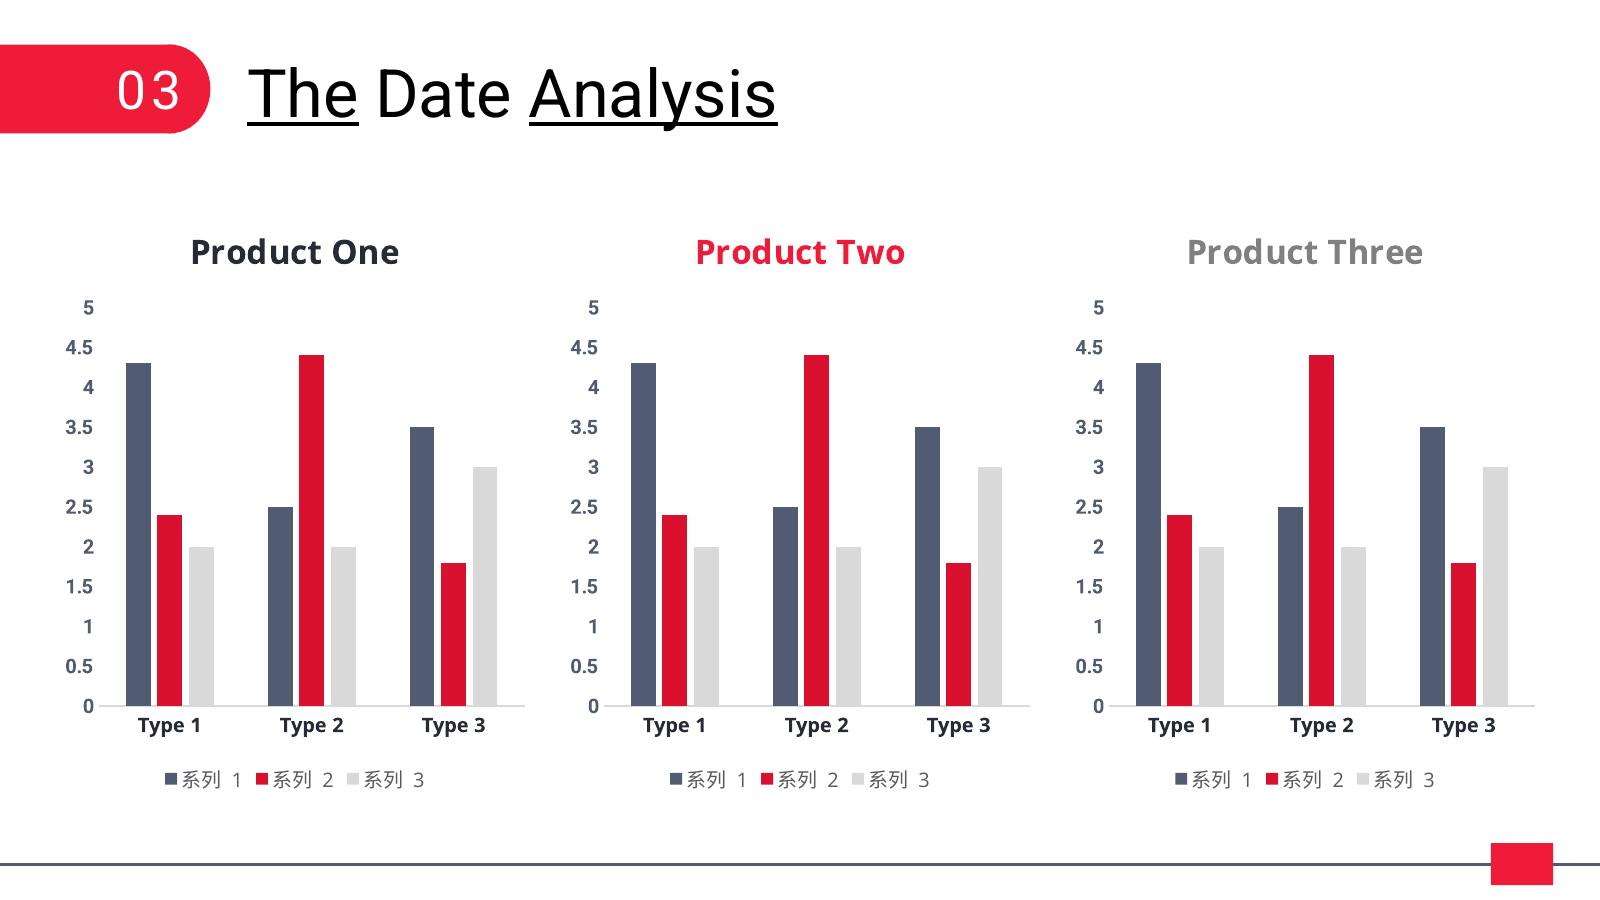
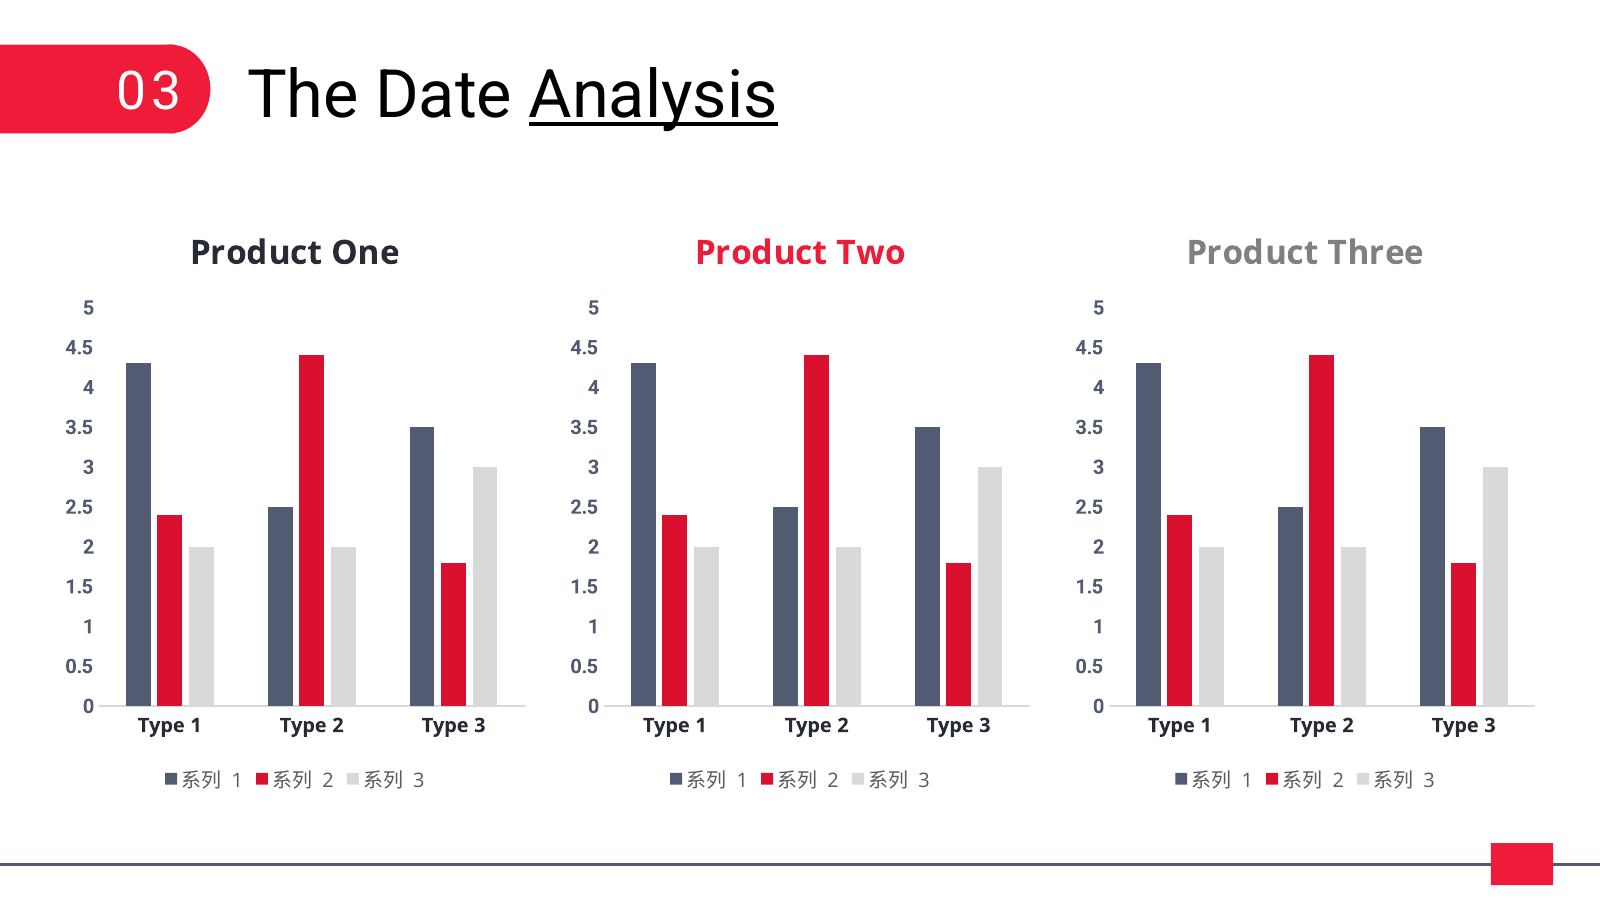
The underline: present -> none
